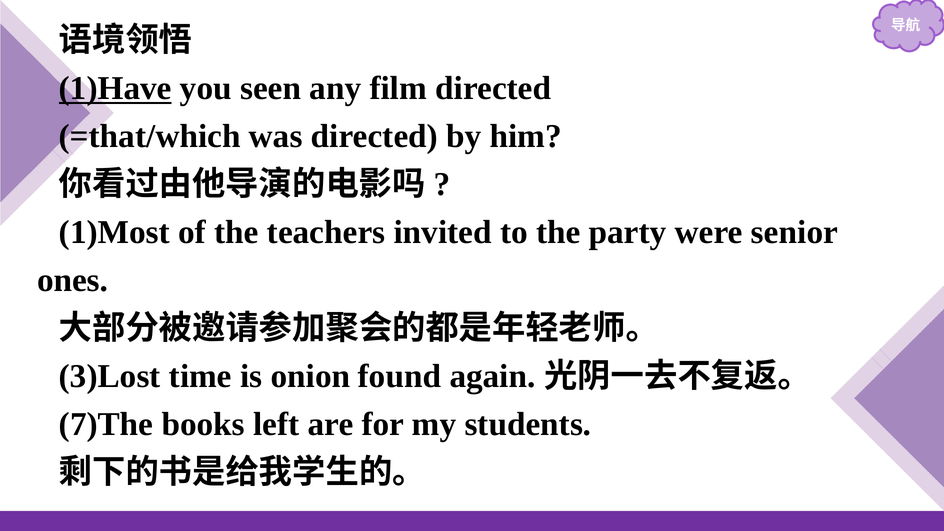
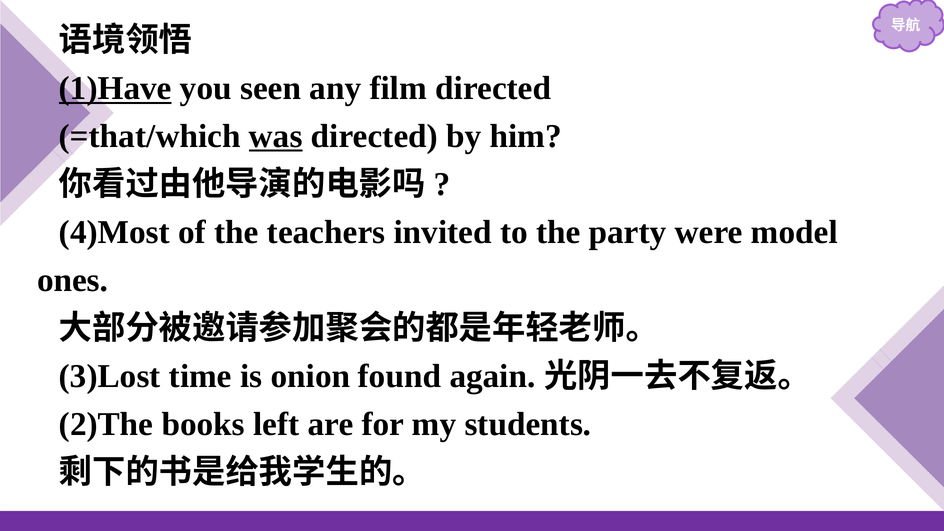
was underline: none -> present
1)Most: 1)Most -> 4)Most
senior: senior -> model
7)The: 7)The -> 2)The
